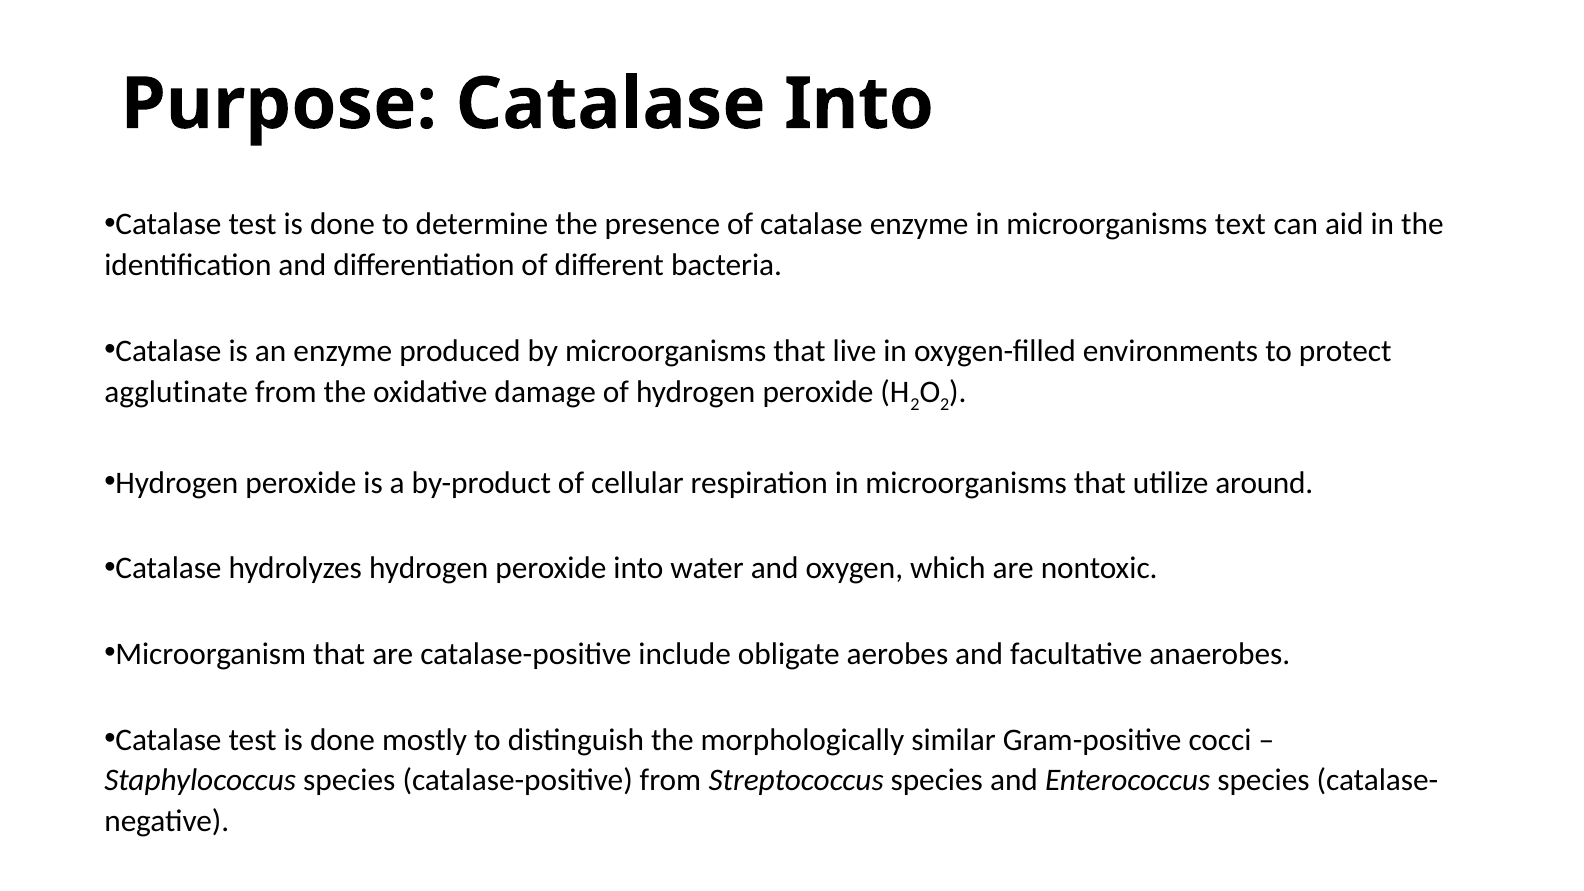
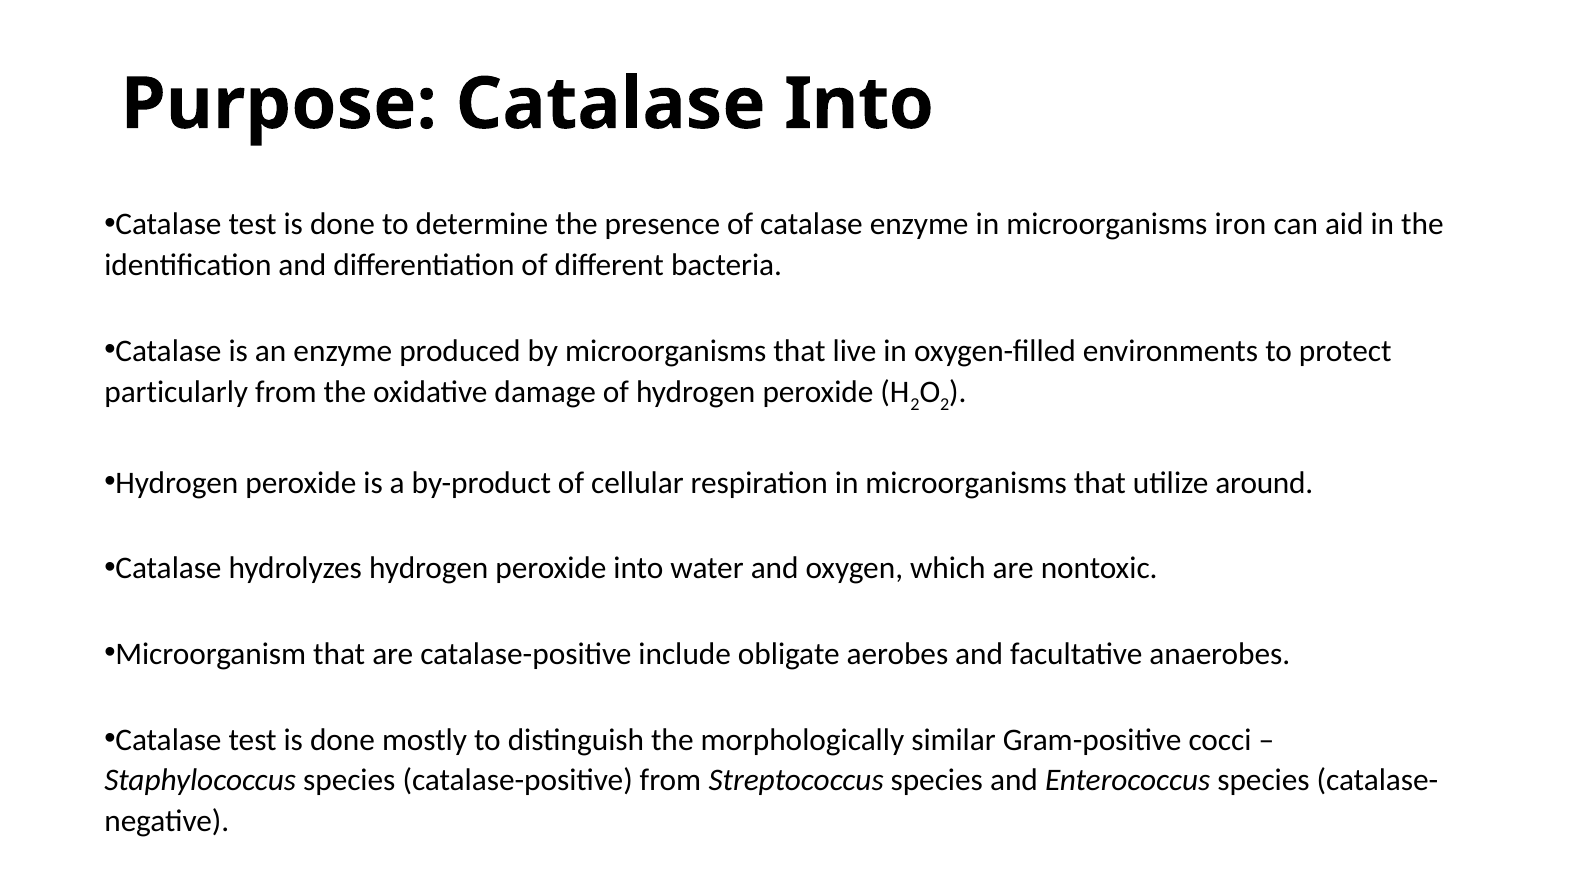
text: text -> iron
agglutinate: agglutinate -> particularly
